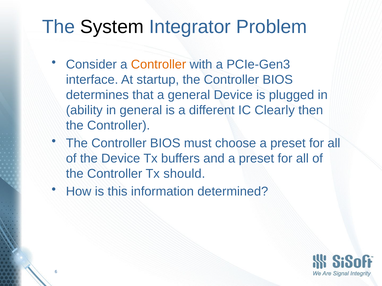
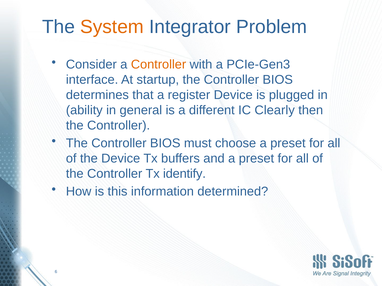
System colour: black -> orange
a general: general -> register
should: should -> identify
